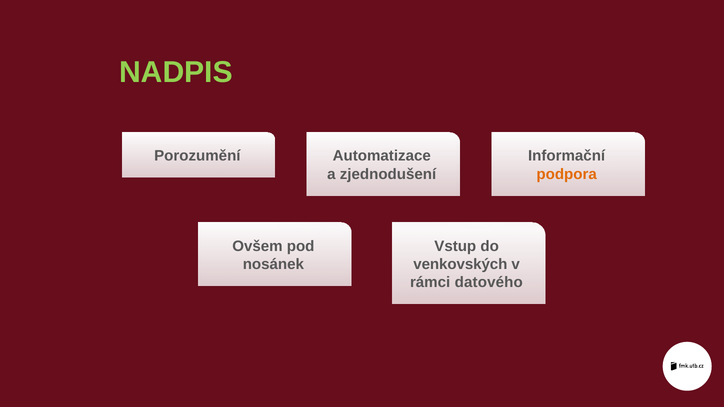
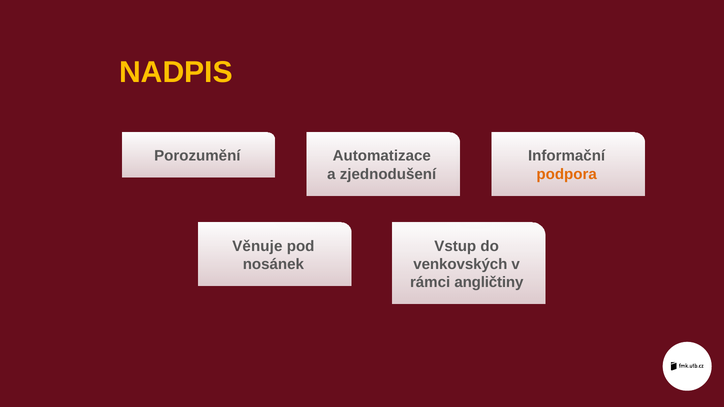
NADPIS colour: light green -> yellow
Ovšem: Ovšem -> Věnuje
datového: datového -> angličtiny
